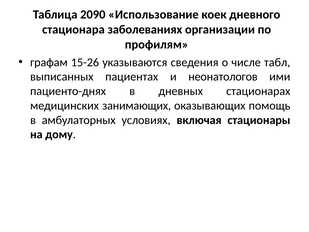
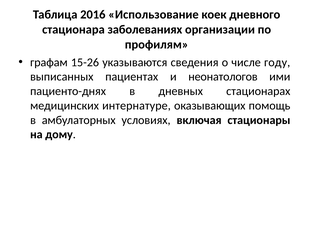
2090: 2090 -> 2016
табл: табл -> году
занимающих: занимающих -> интернатуре
